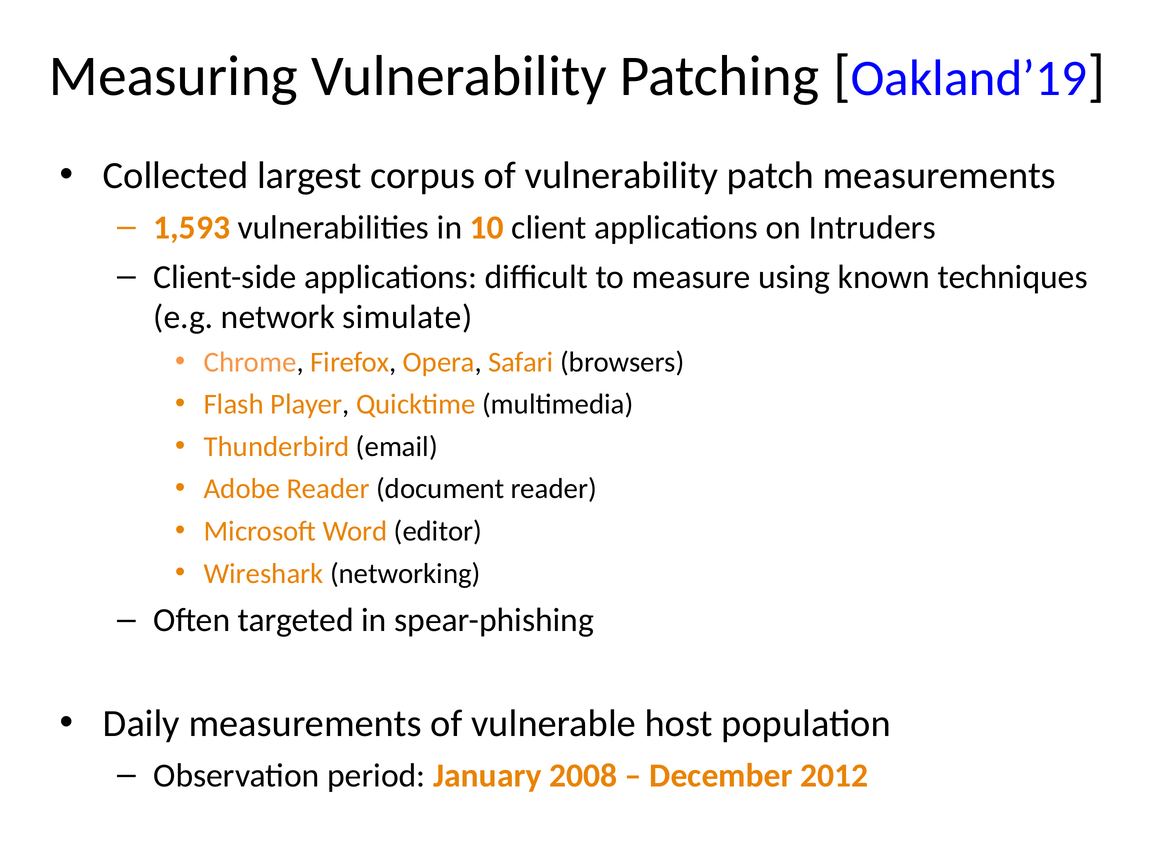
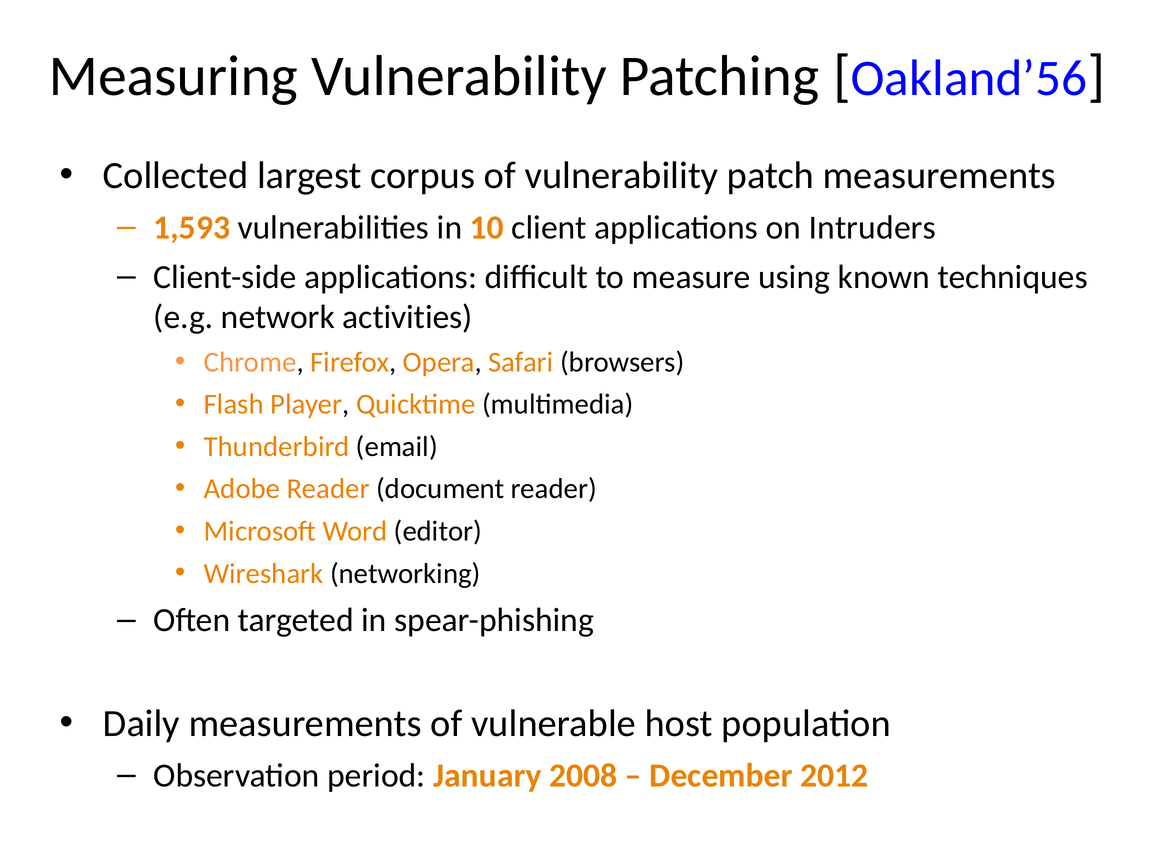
Oakland’19: Oakland’19 -> Oakland’56
simulate: simulate -> activities
